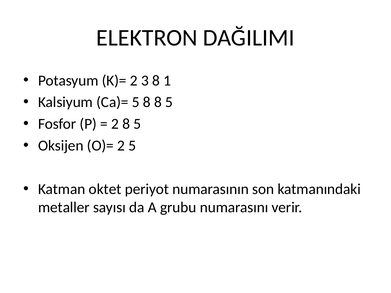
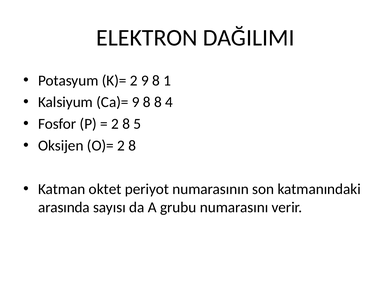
2 3: 3 -> 9
Ca)= 5: 5 -> 9
8 8 5: 5 -> 4
O)= 2 5: 5 -> 8
metaller: metaller -> arasında
